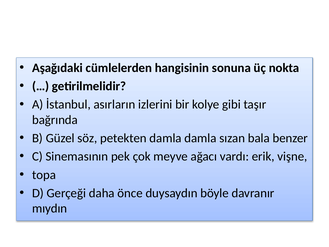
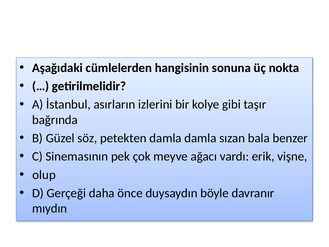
topa: topa -> olup
